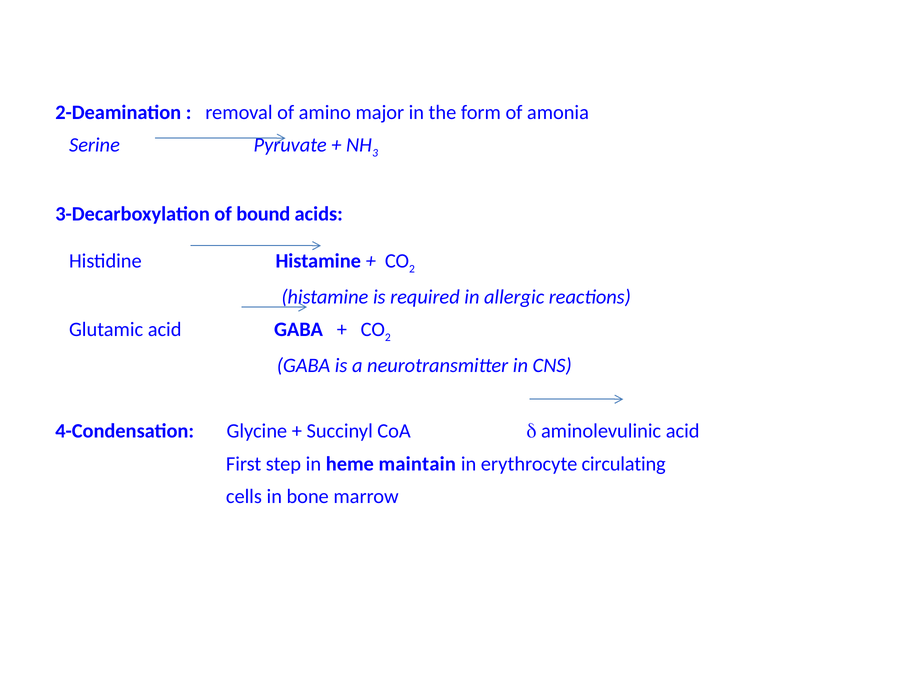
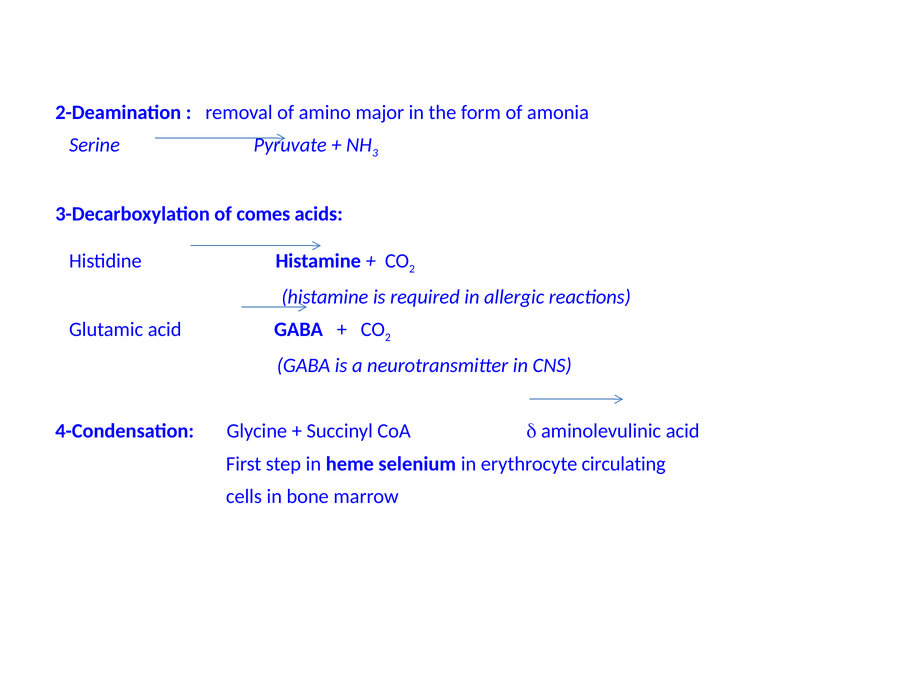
bound: bound -> comes
maintain: maintain -> selenium
